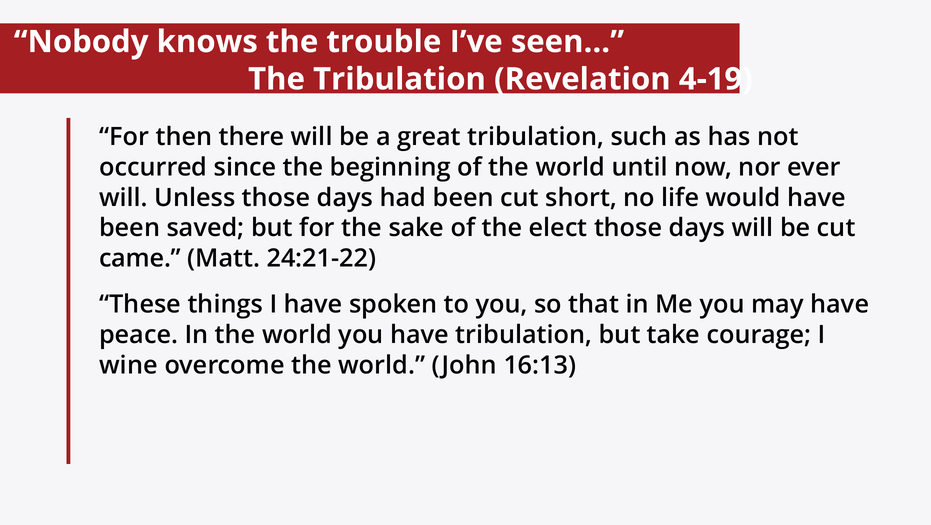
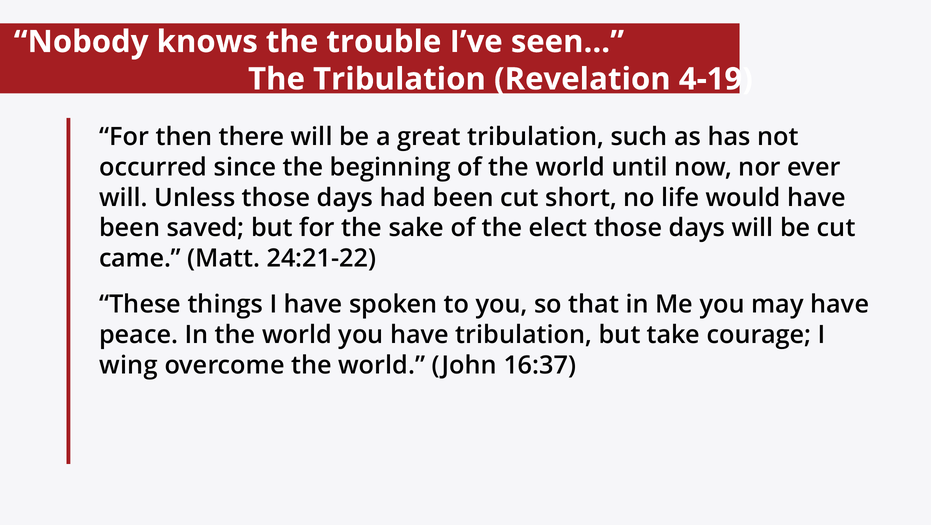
wine: wine -> wing
16:13: 16:13 -> 16:37
